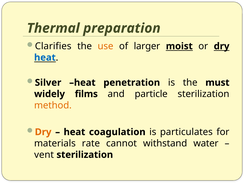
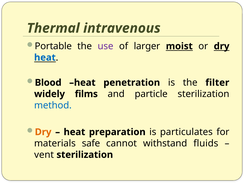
preparation: preparation -> intravenous
Clarifies: Clarifies -> Portable
use colour: orange -> purple
Silver: Silver -> Blood
must: must -> filter
method colour: orange -> blue
coagulation: coagulation -> preparation
rate: rate -> safe
water: water -> fluids
